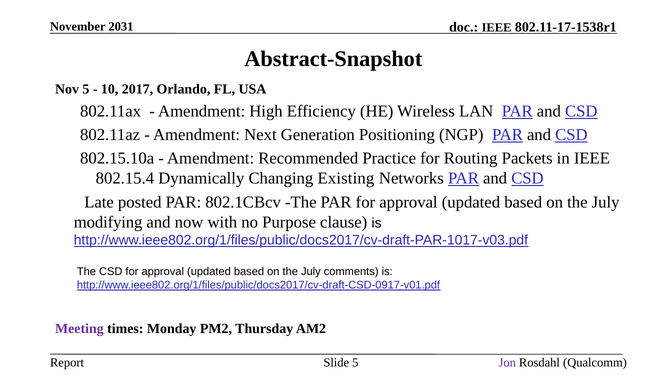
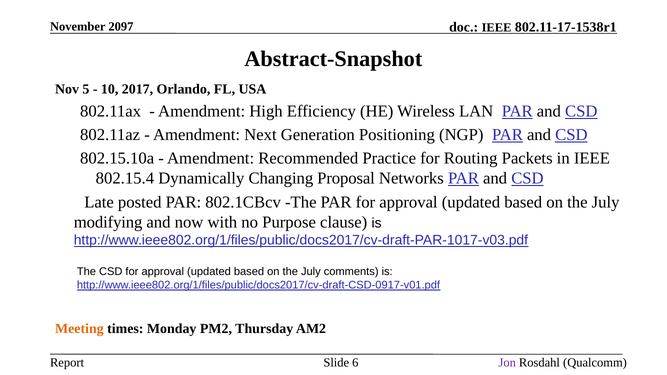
2031: 2031 -> 2097
Existing: Existing -> Proposal
Meeting colour: purple -> orange
Slide 5: 5 -> 6
